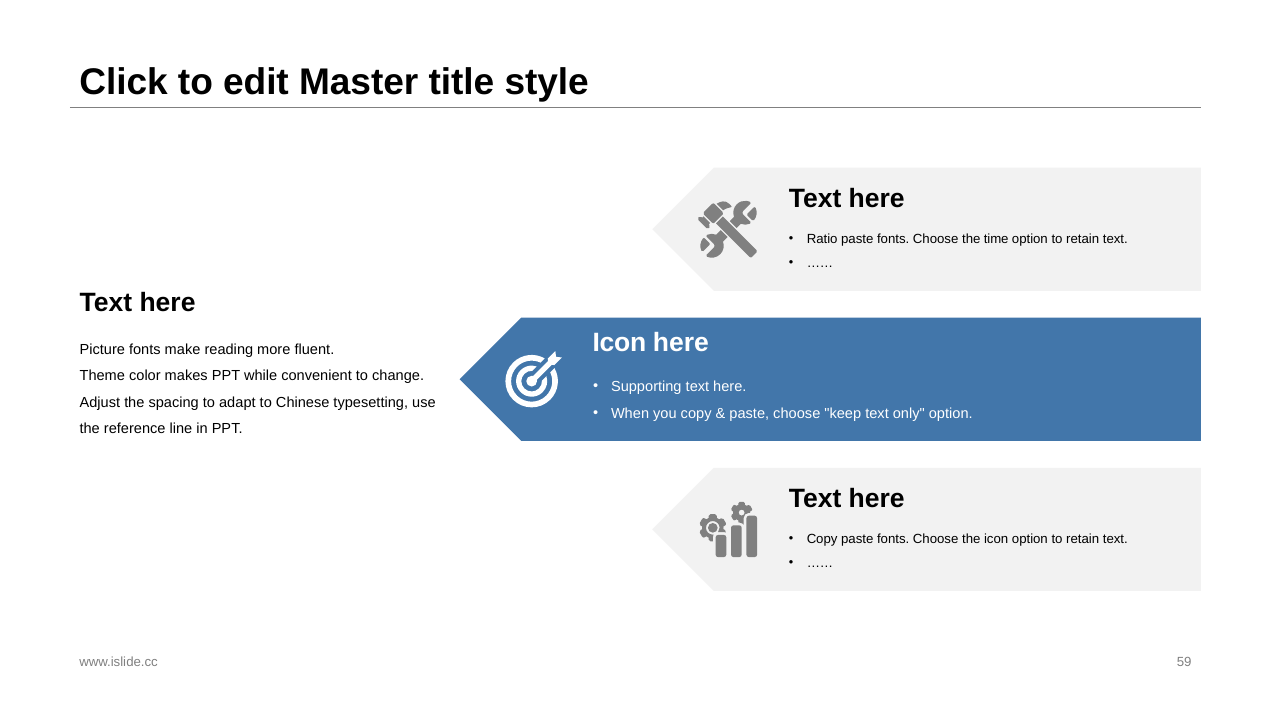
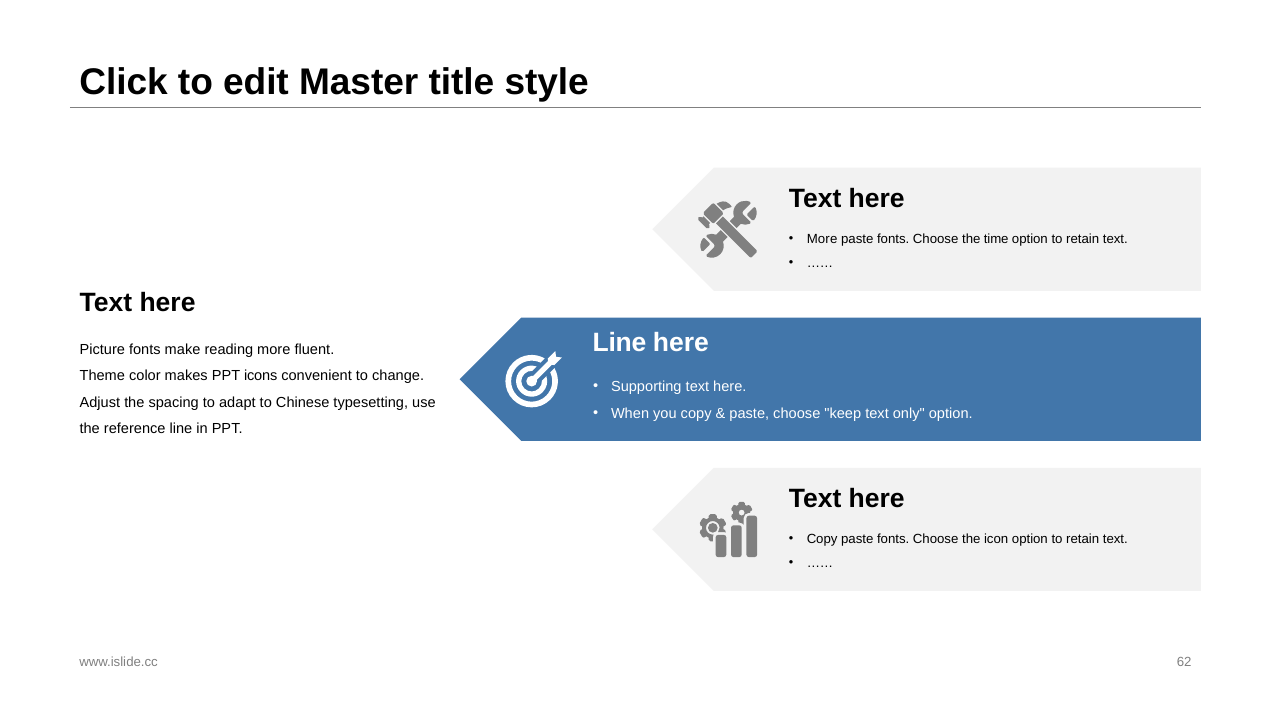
Ratio at (822, 239): Ratio -> More
Icon at (619, 343): Icon -> Line
while: while -> icons
59: 59 -> 62
